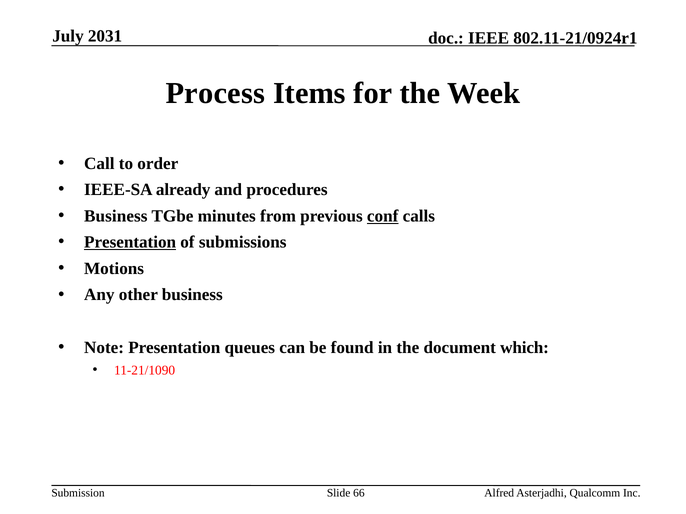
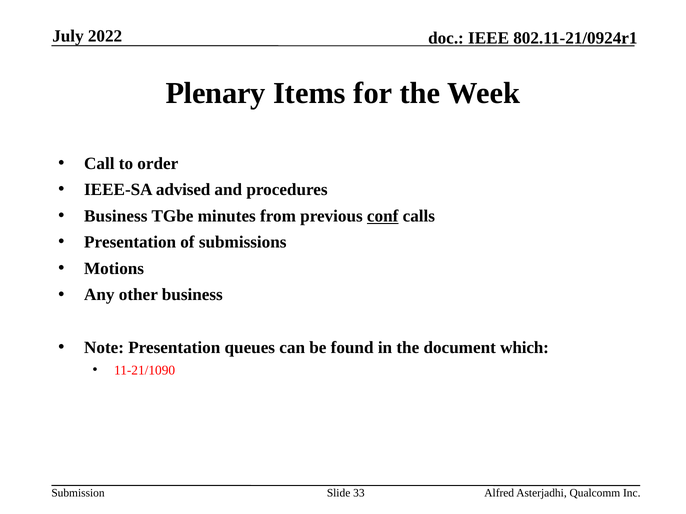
2031: 2031 -> 2022
Process: Process -> Plenary
already: already -> advised
Presentation at (130, 242) underline: present -> none
66: 66 -> 33
